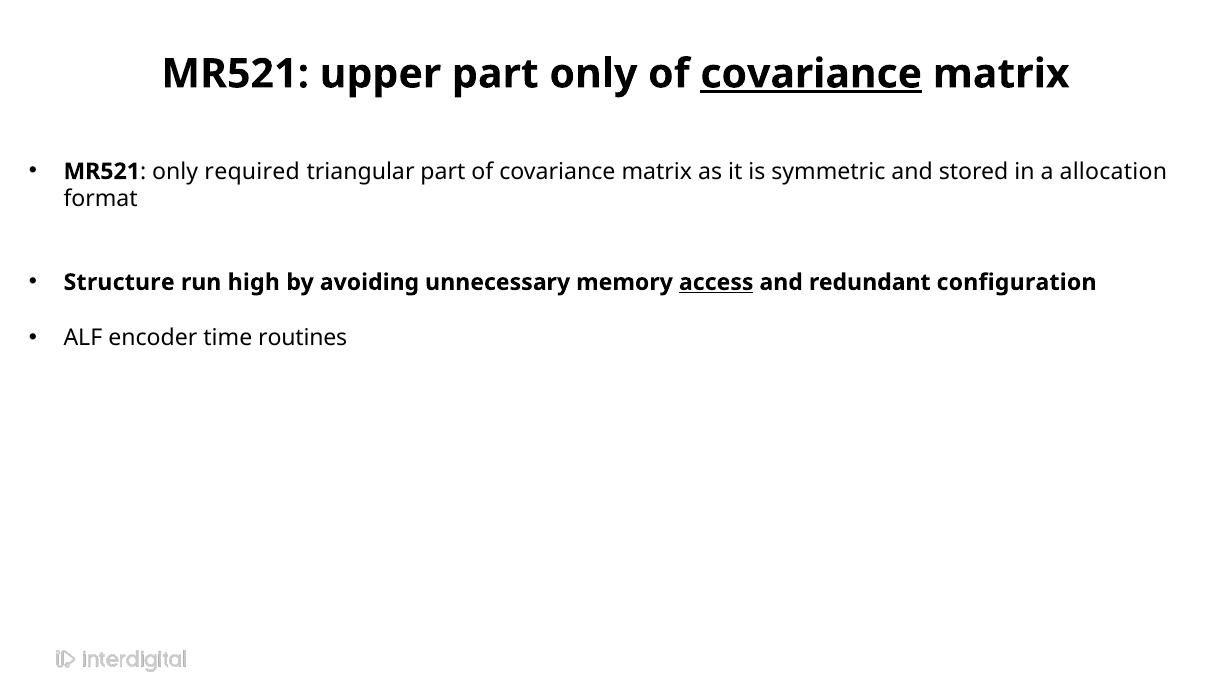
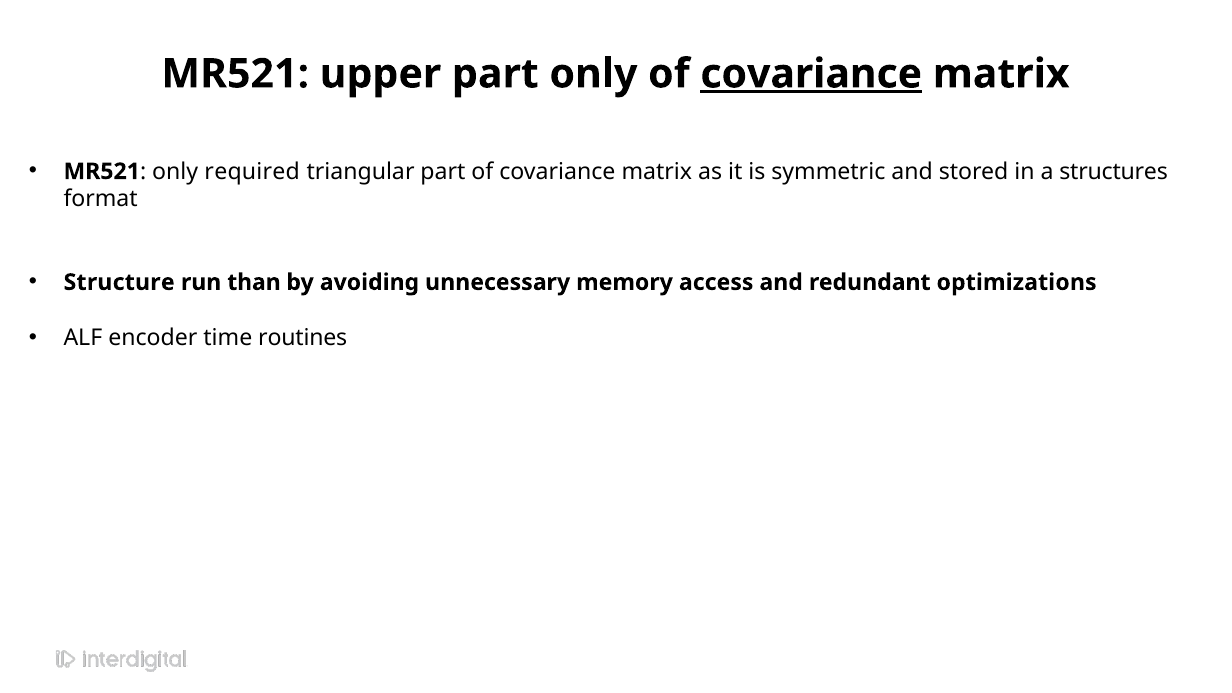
allocation: allocation -> structures
high: high -> than
access underline: present -> none
configuration: configuration -> optimizations
